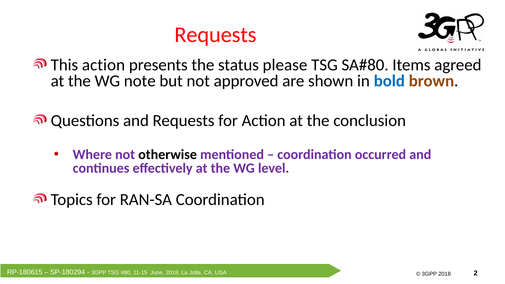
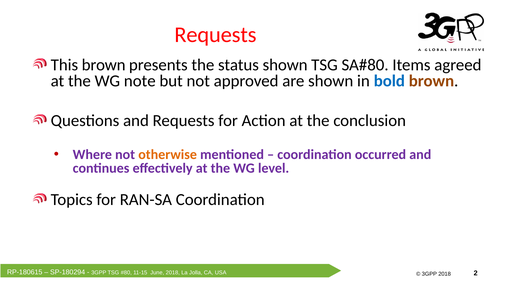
This action: action -> brown
status please: please -> shown
otherwise colour: black -> orange
